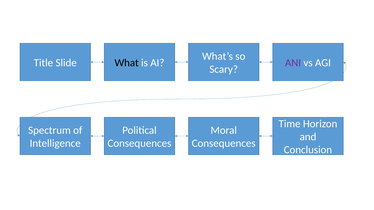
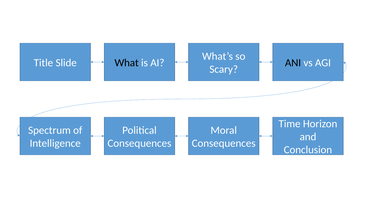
ANI colour: purple -> black
